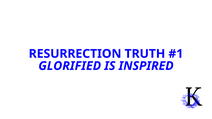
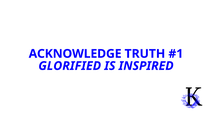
RESURRECTION: RESURRECTION -> ACKNOWLEDGE
